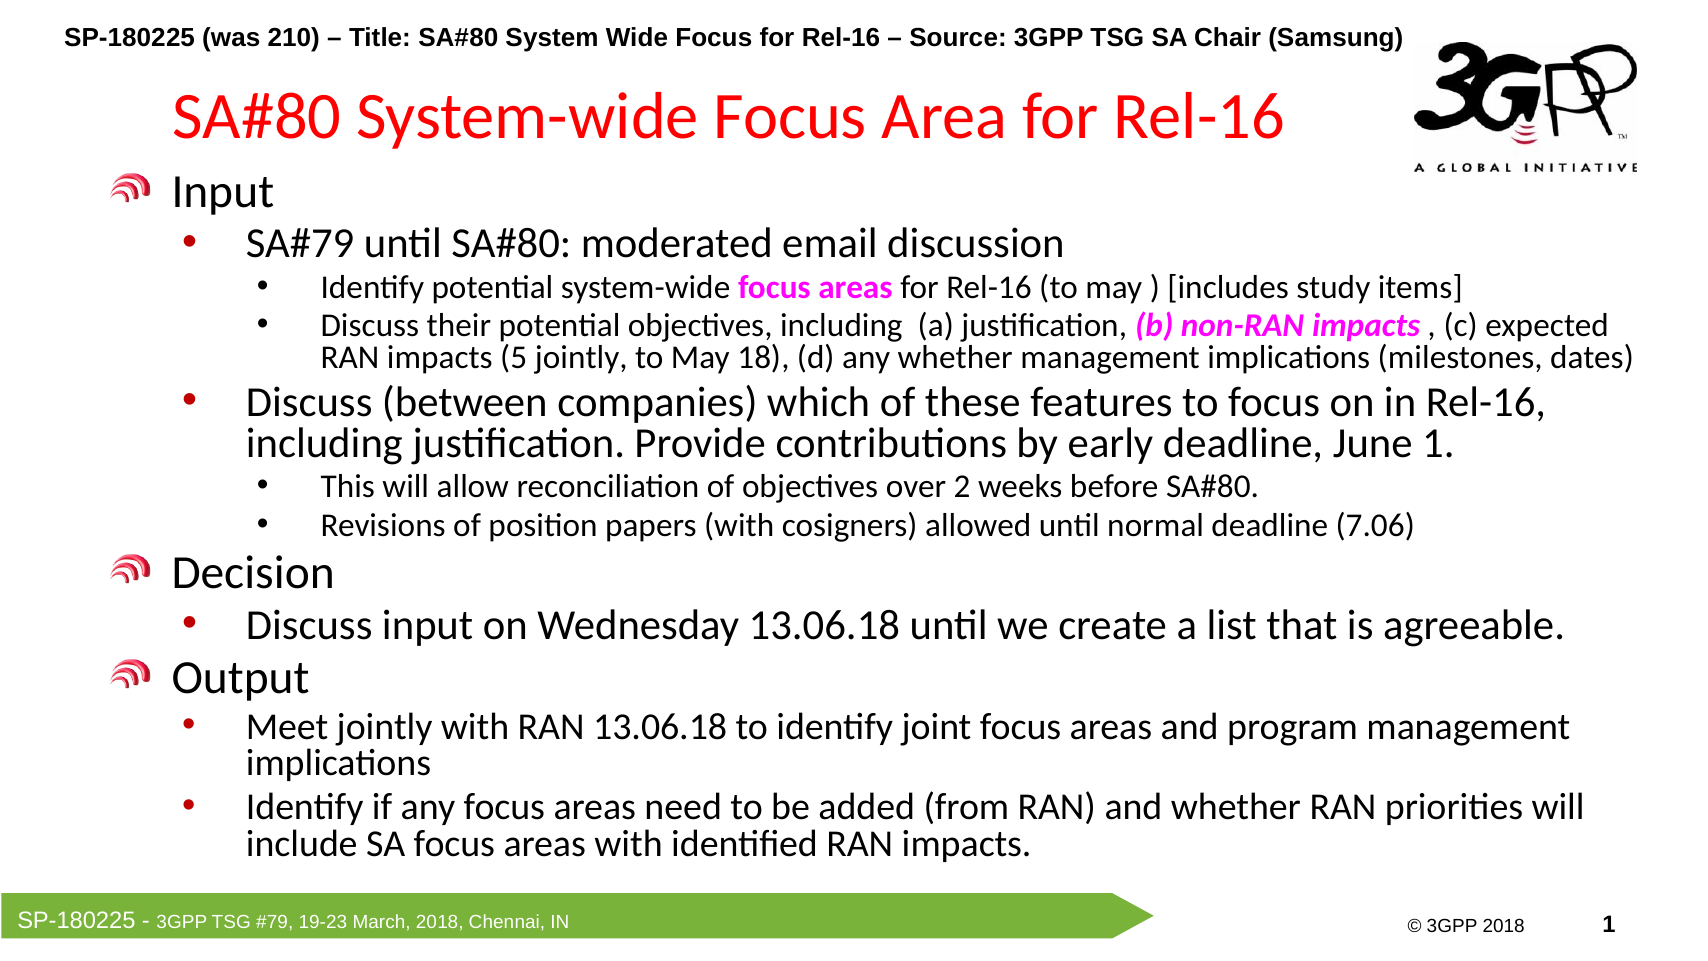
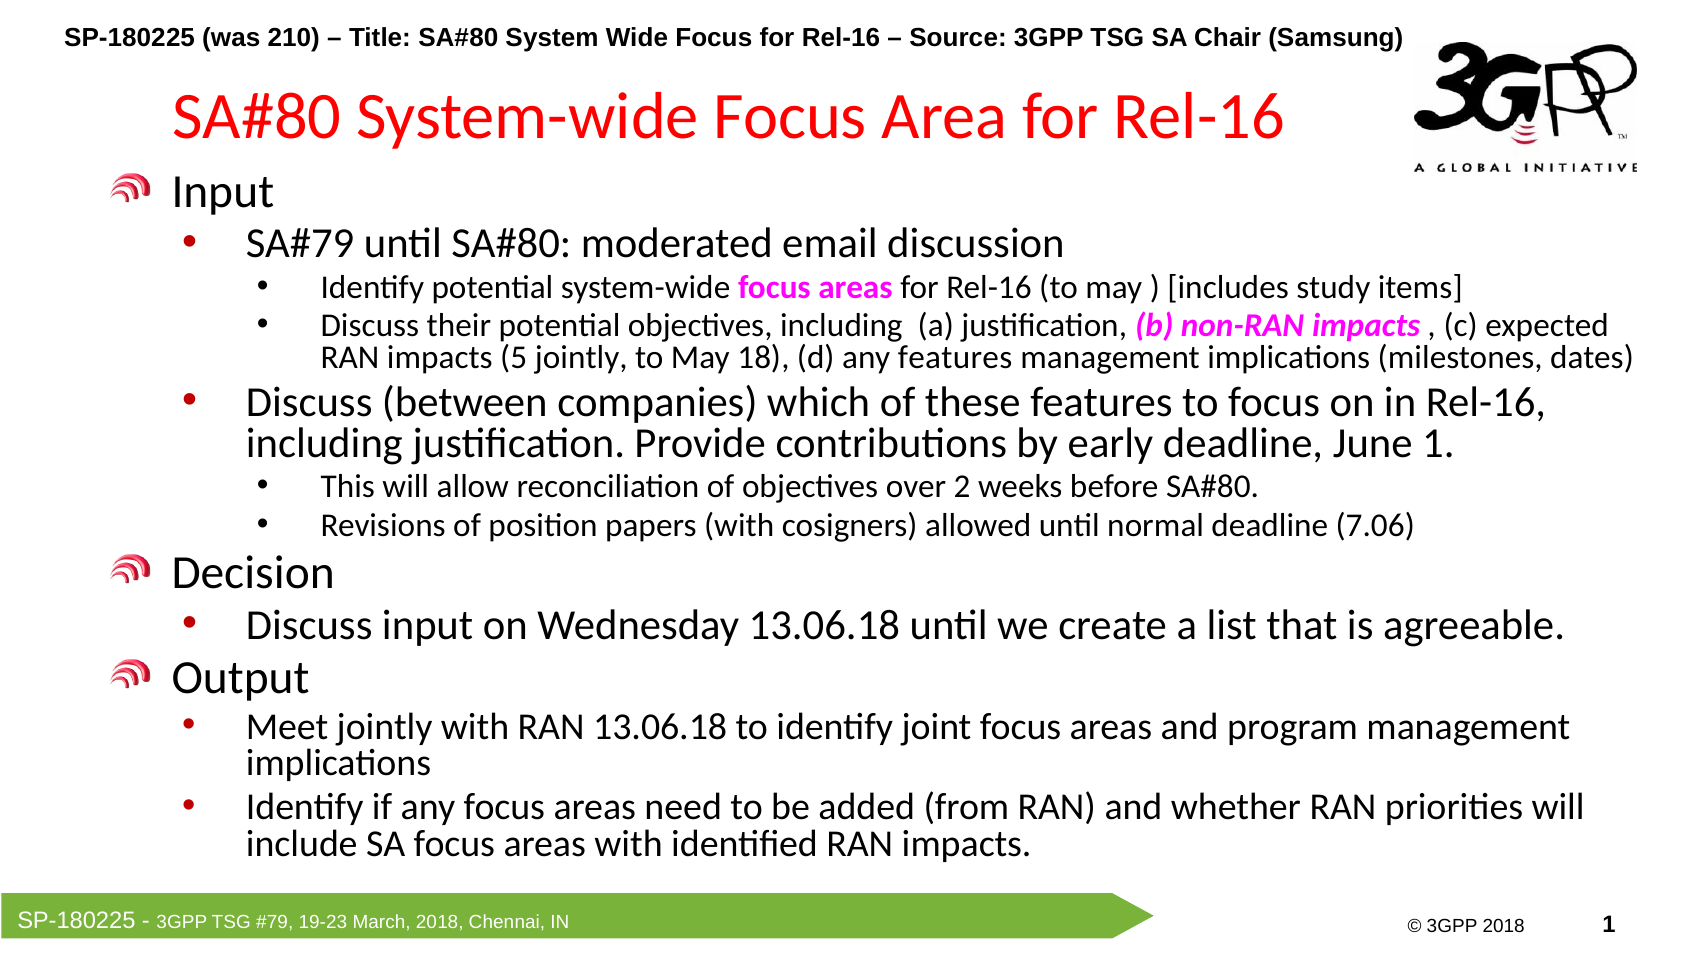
any whether: whether -> features
